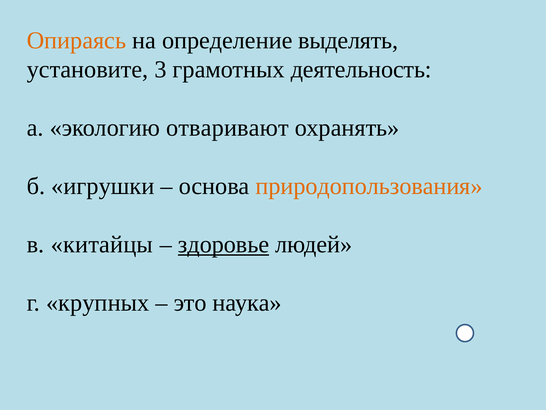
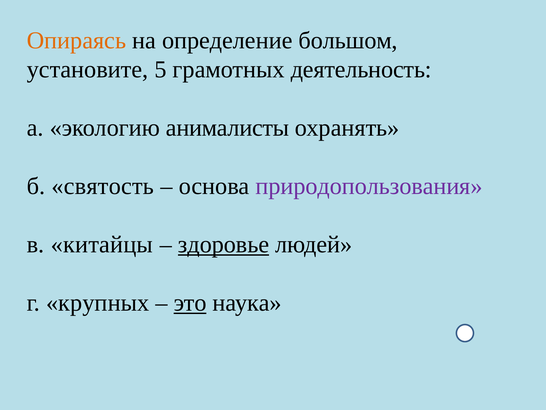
выделять: выделять -> большом
3: 3 -> 5
отваривают: отваривают -> анималисты
игрушки: игрушки -> святость
природопользования colour: orange -> purple
это underline: none -> present
